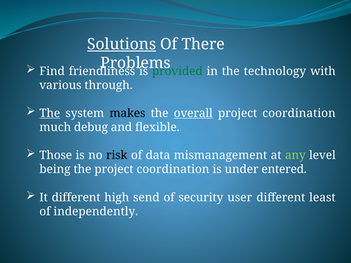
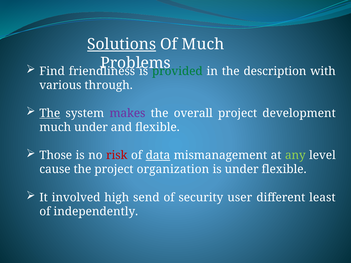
Of There: There -> Much
technology: technology -> description
makes colour: black -> purple
overall underline: present -> none
coordination at (299, 113): coordination -> development
much debug: debug -> under
risk colour: black -> red
data underline: none -> present
being: being -> cause
the project coordination: coordination -> organization
under entered: entered -> flexible
It different: different -> involved
